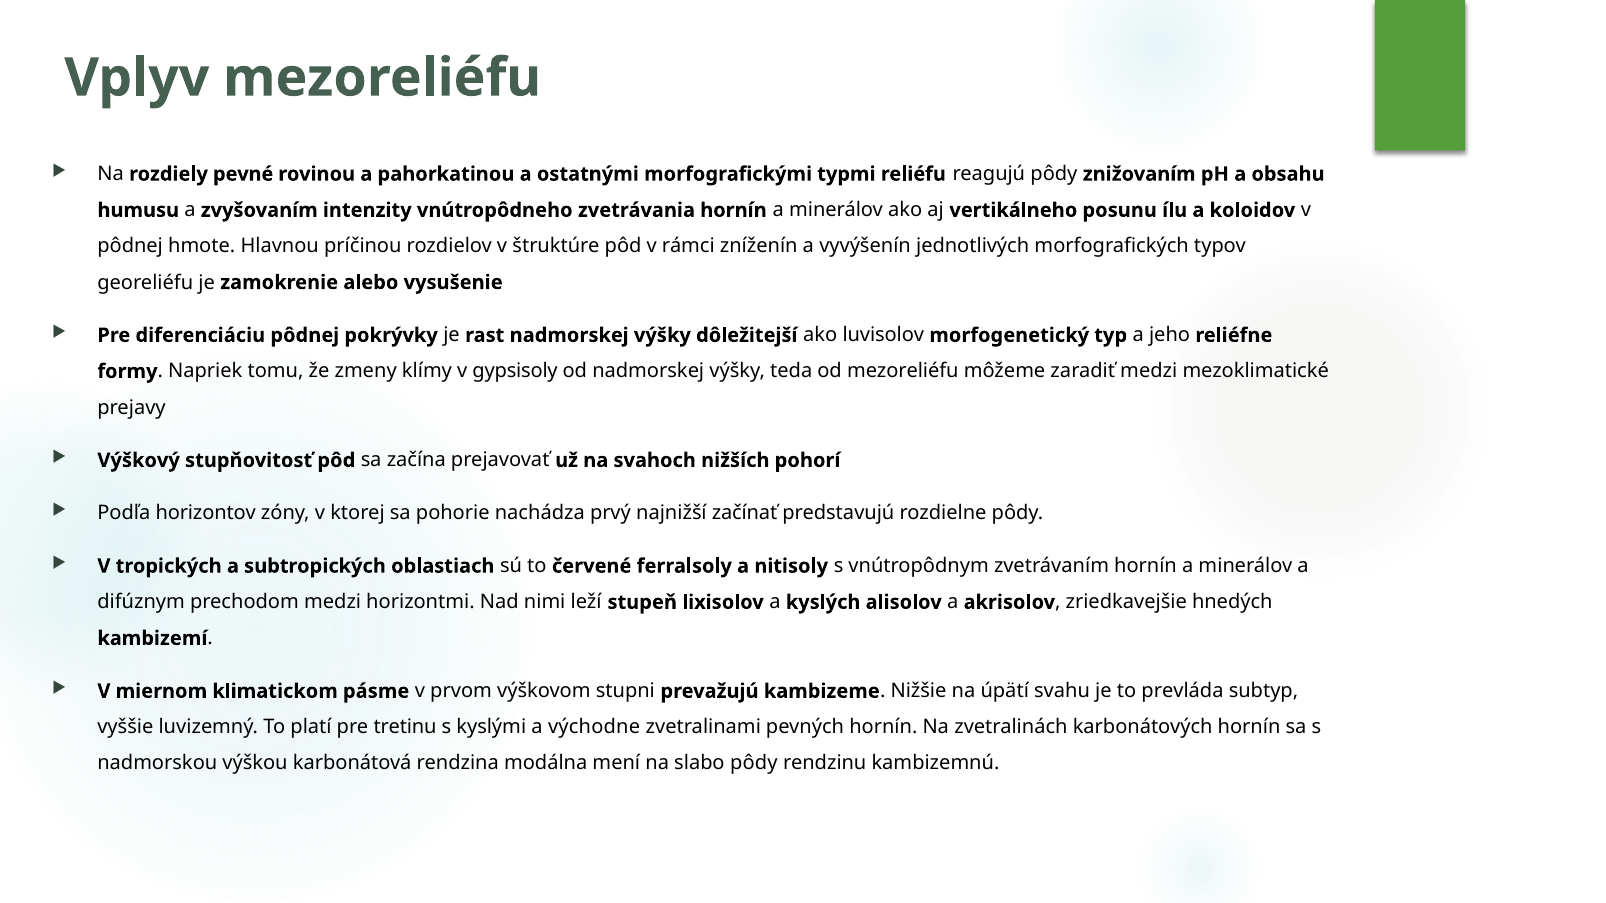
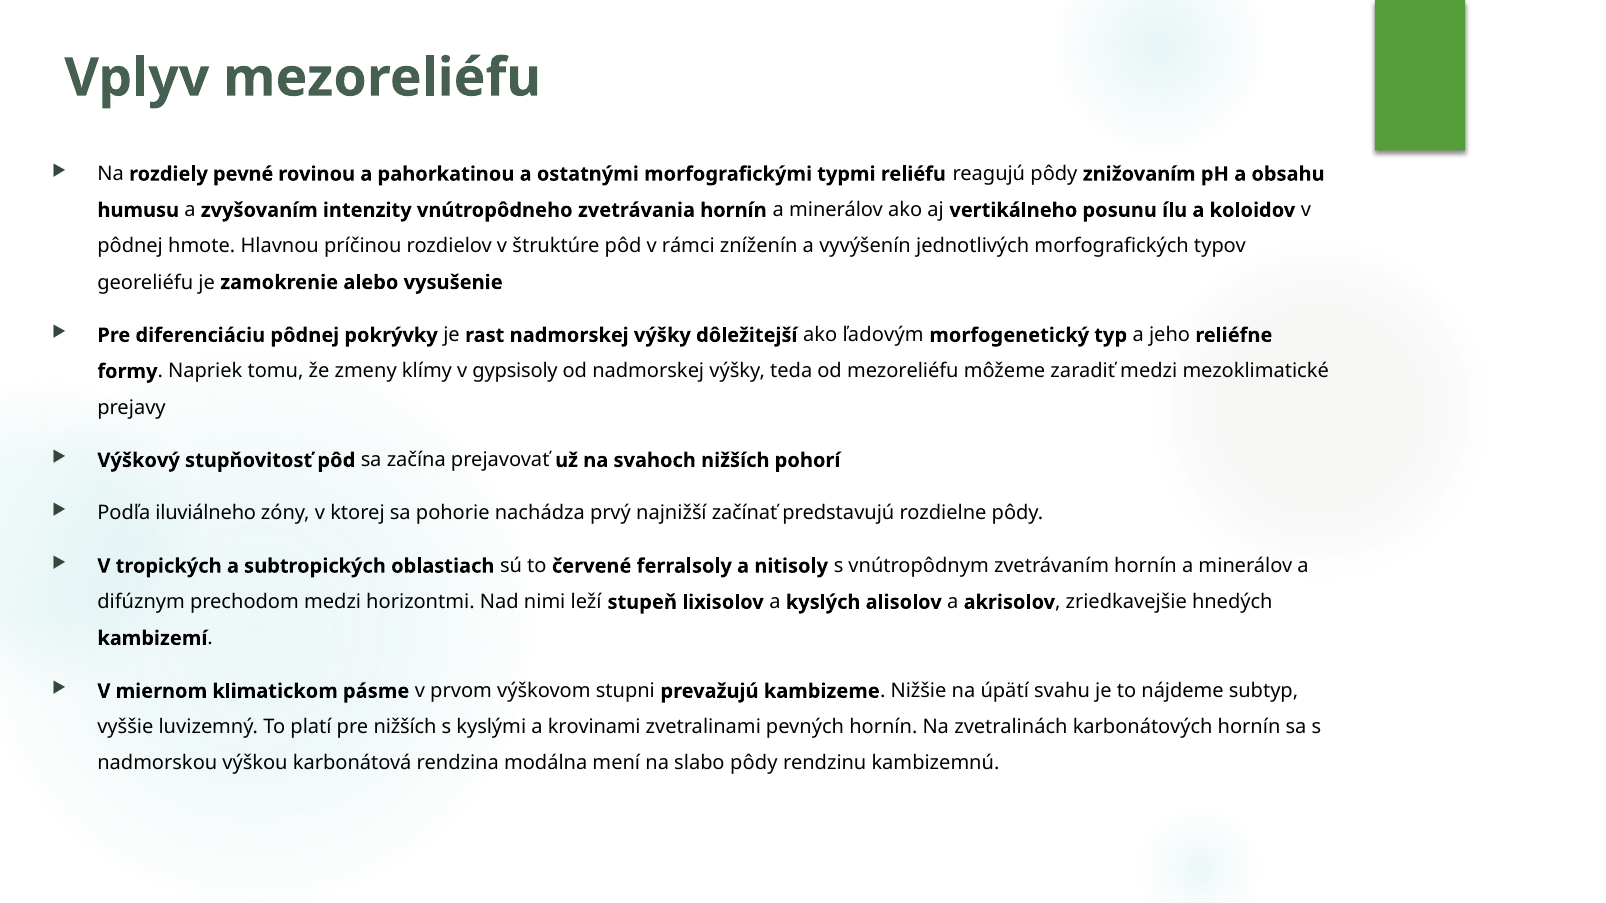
luvisolov: luvisolov -> ľadovým
horizontov: horizontov -> iluviálneho
prevláda: prevláda -> nájdeme
pre tretinu: tretinu -> nižších
východne: východne -> krovinami
